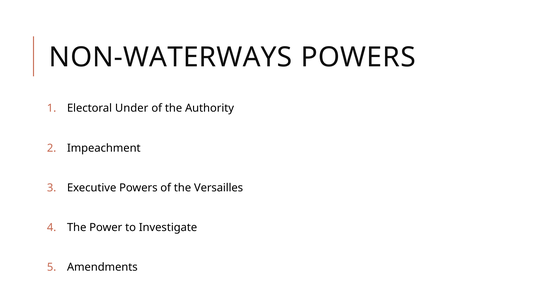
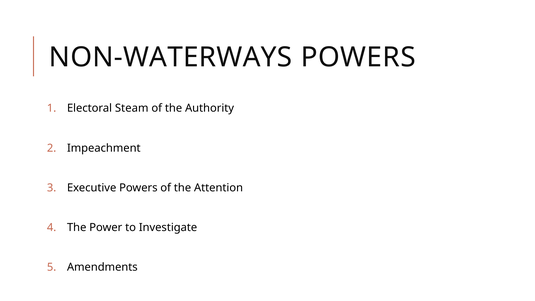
Under: Under -> Steam
Versailles: Versailles -> Attention
